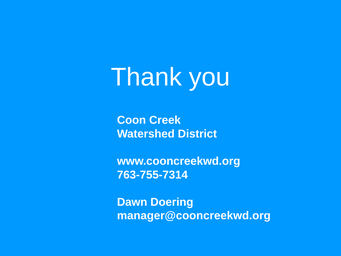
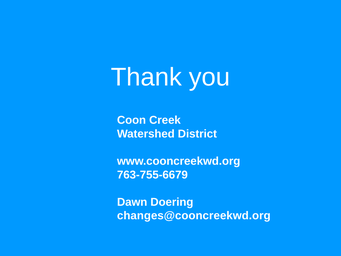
763-755-7314: 763-755-7314 -> 763-755-6679
manager@cooncreekwd.org: manager@cooncreekwd.org -> changes@cooncreekwd.org
